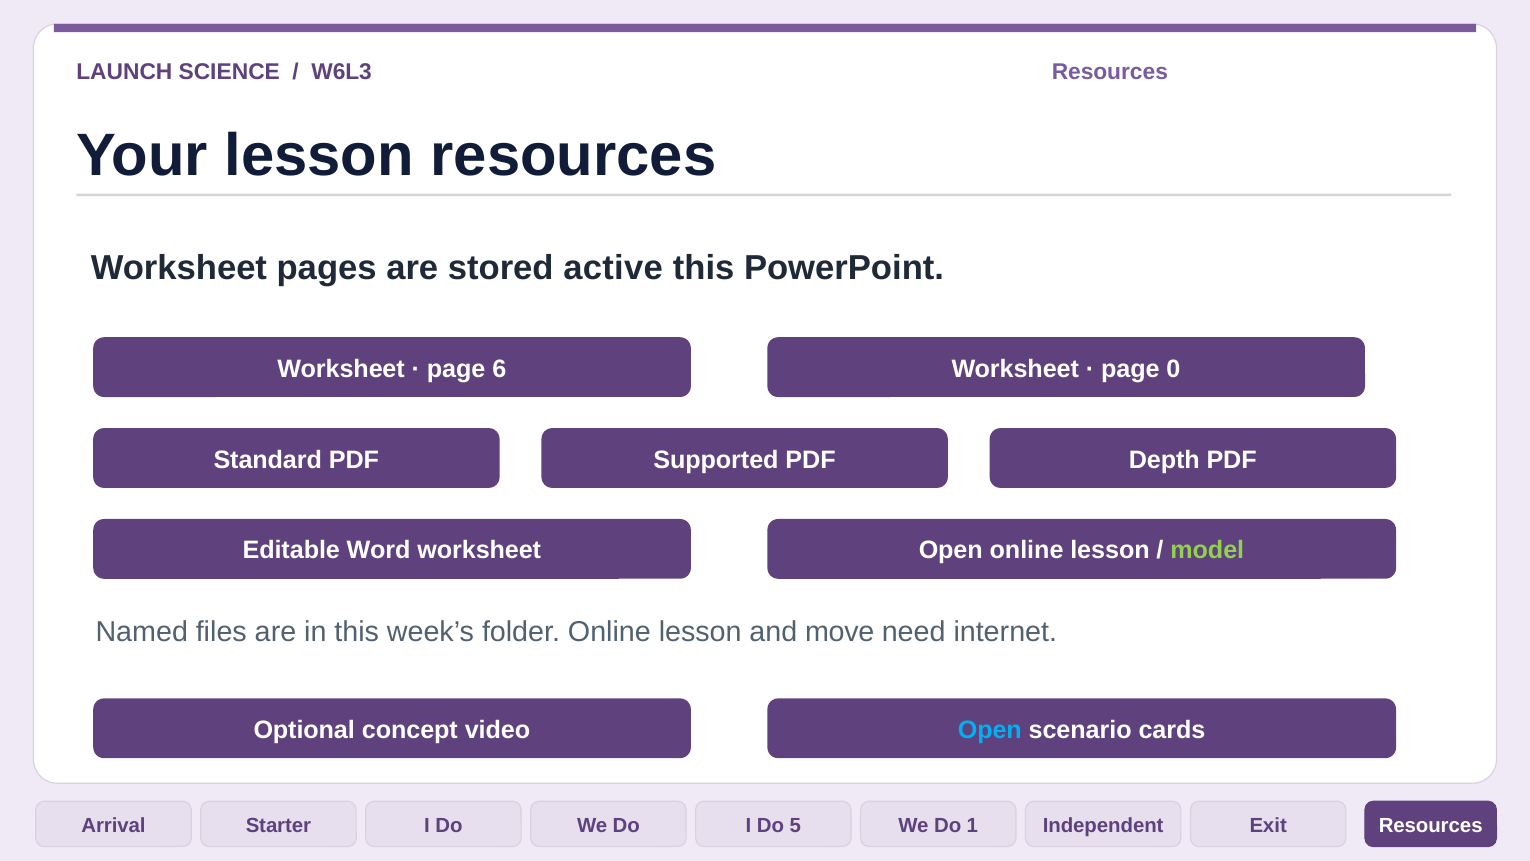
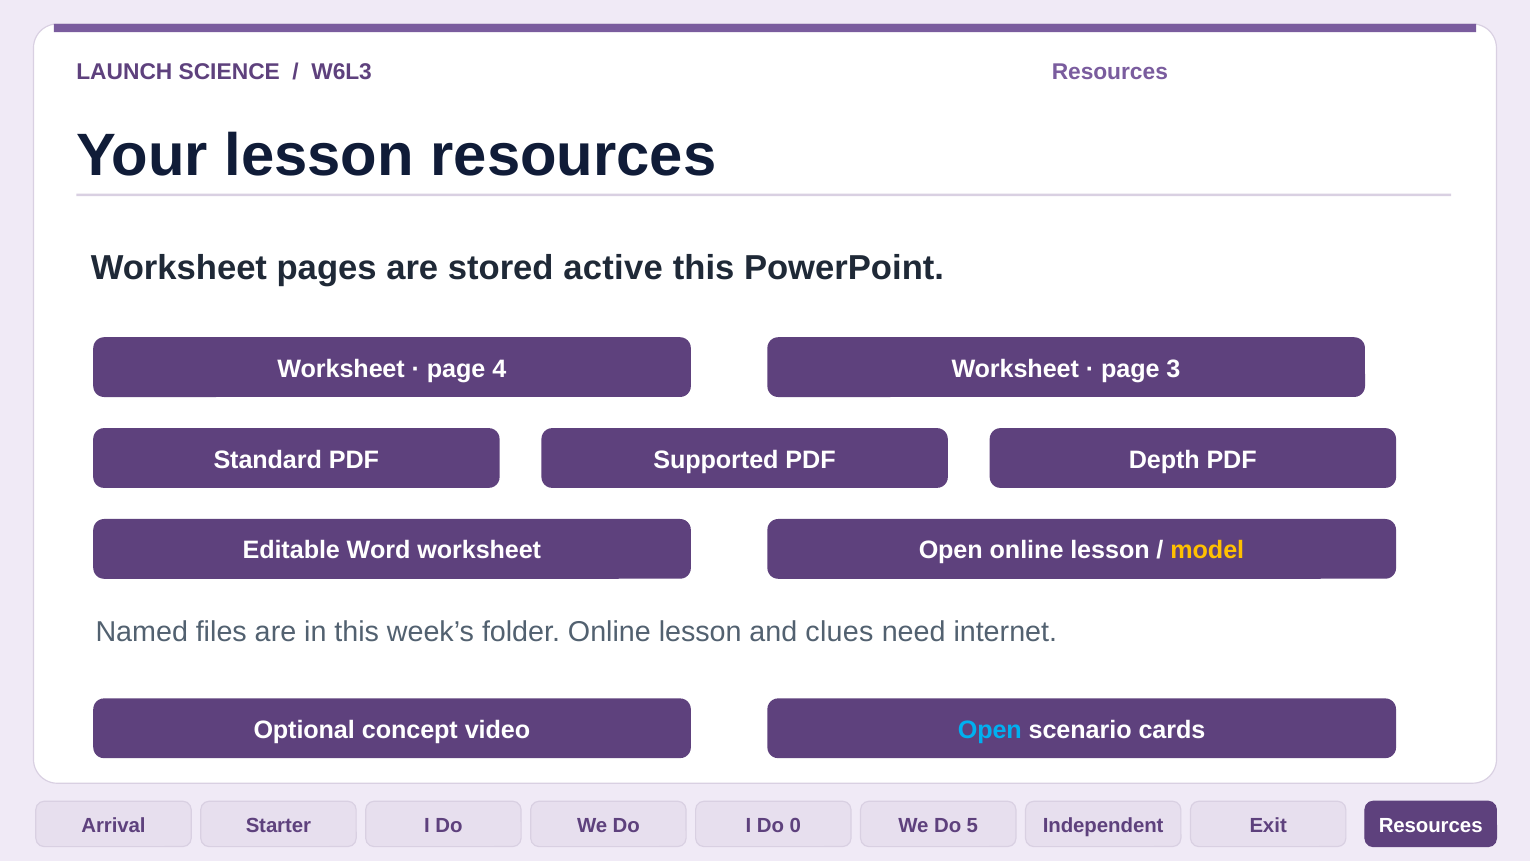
6: 6 -> 4
0: 0 -> 3
model colour: light green -> yellow
move: move -> clues
5: 5 -> 0
1: 1 -> 5
